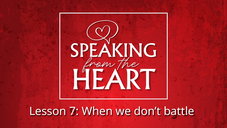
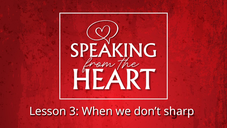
7: 7 -> 3
battle: battle -> sharp
